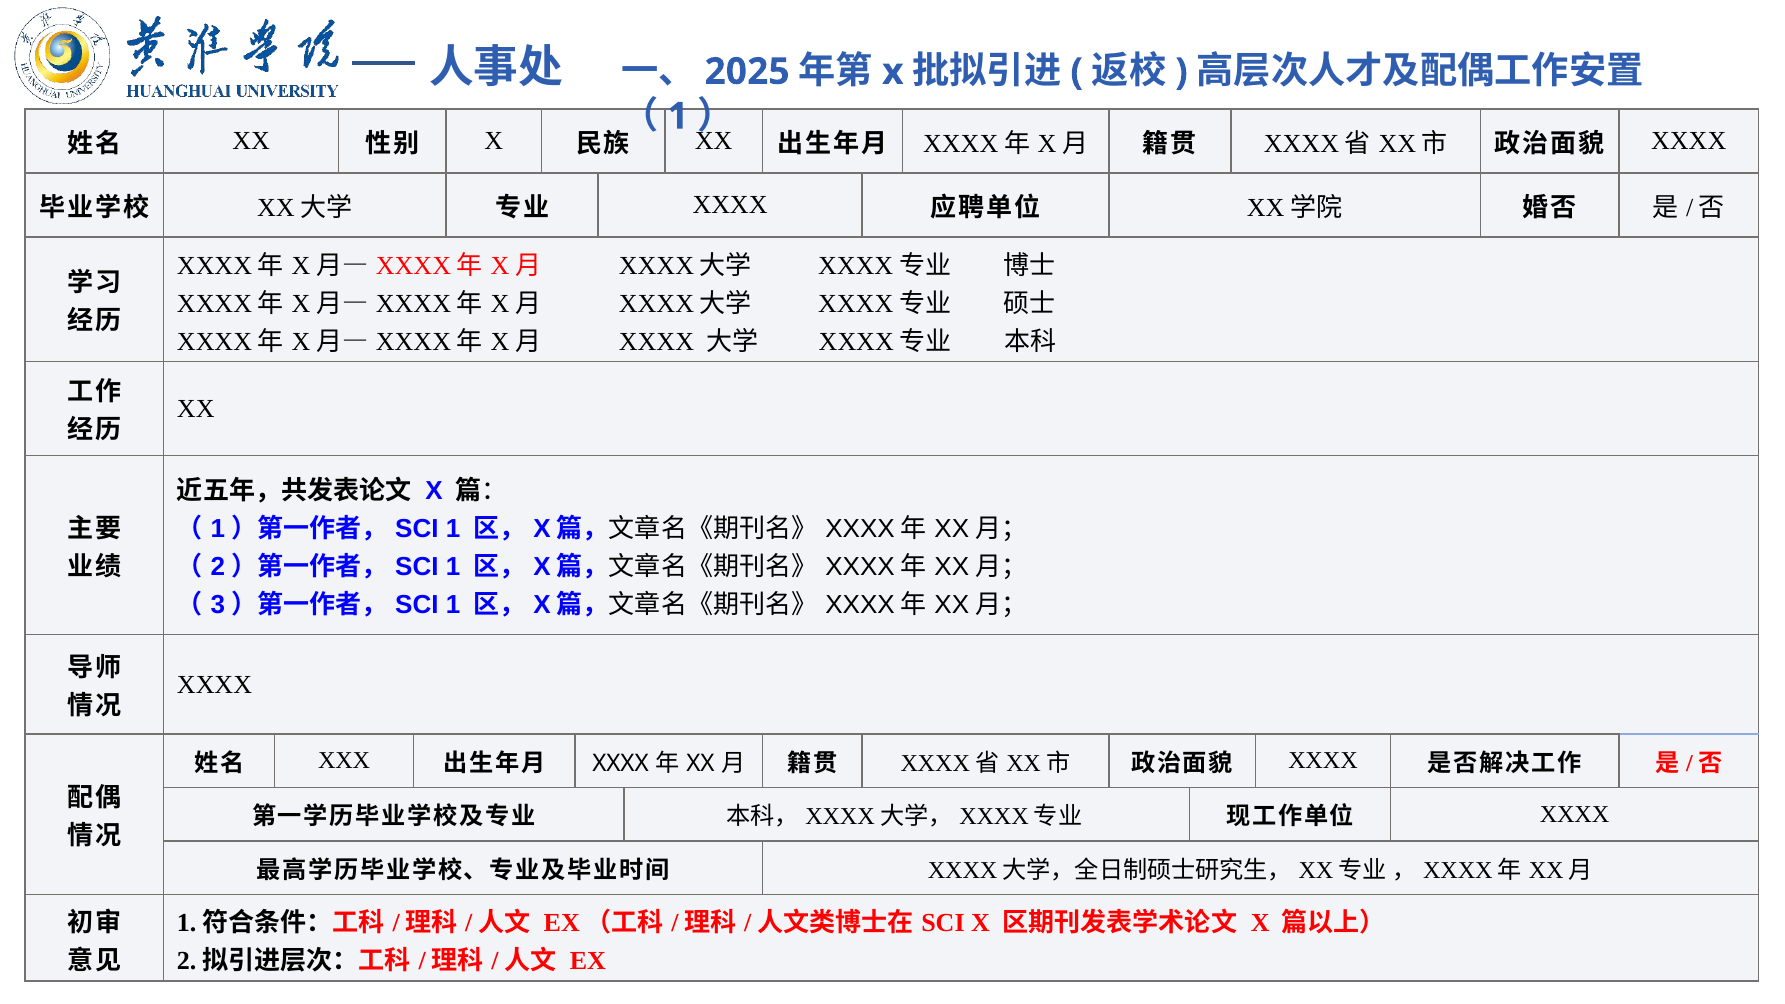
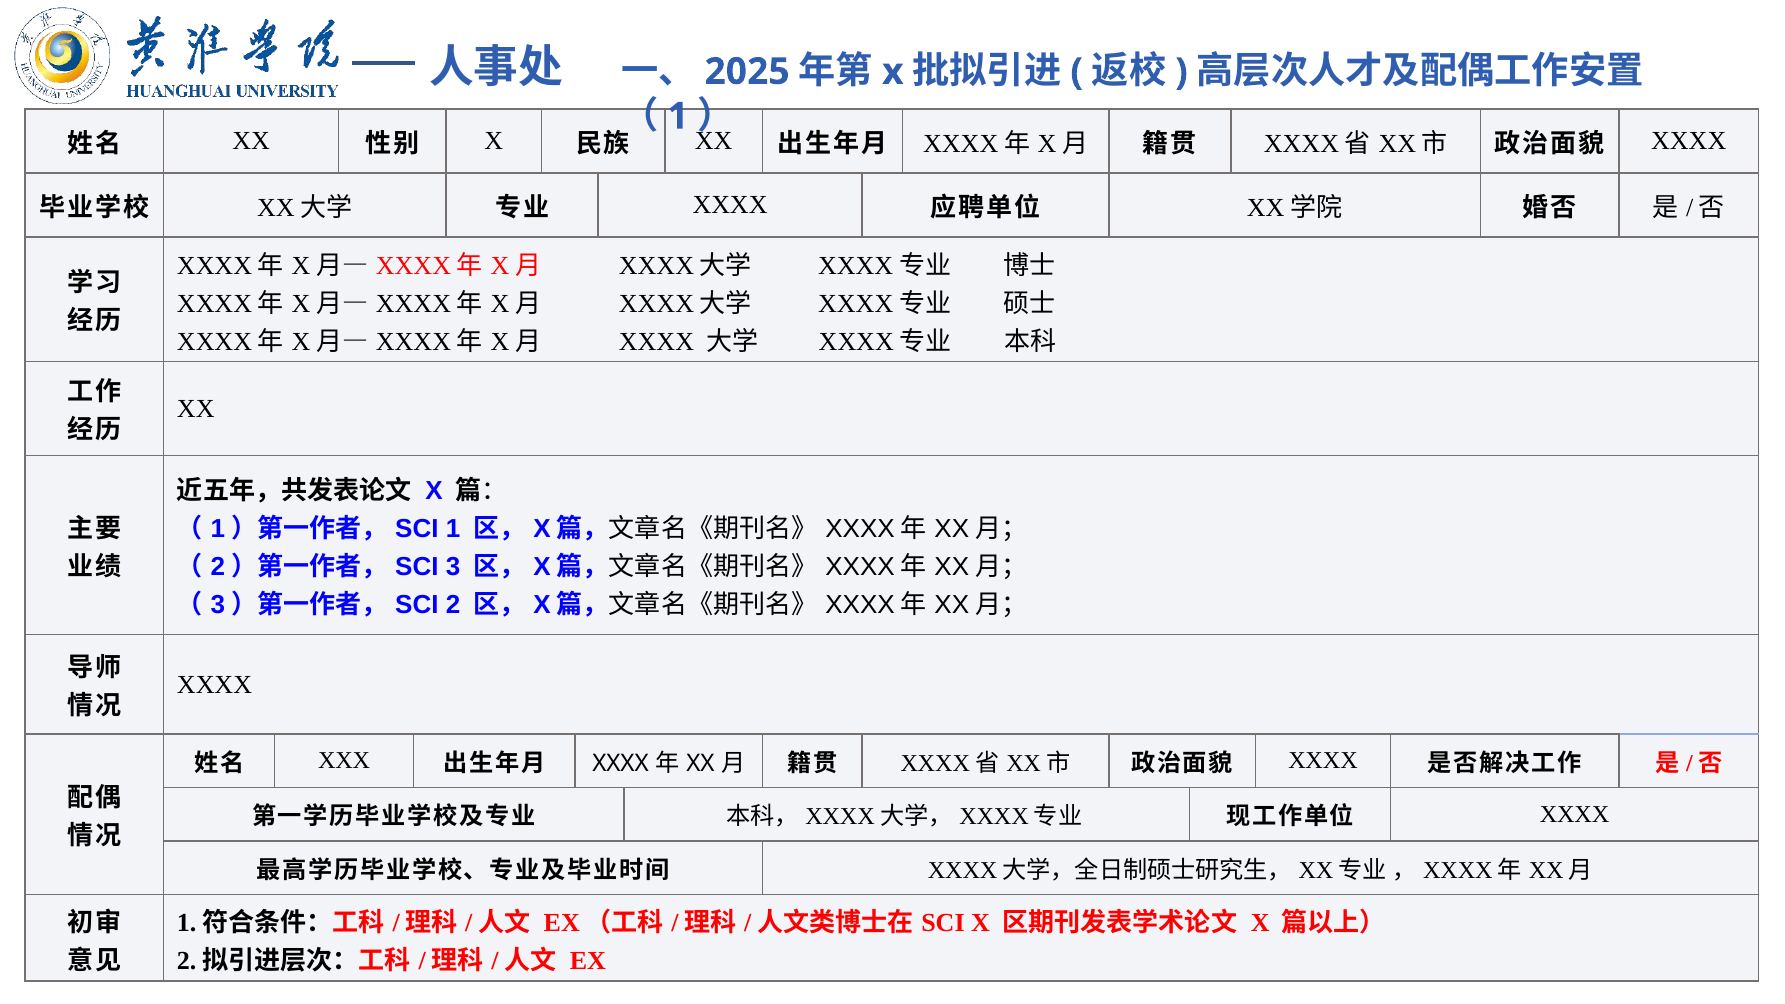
1 at (453, 567): 1 -> 3
1 at (453, 605): 1 -> 2
